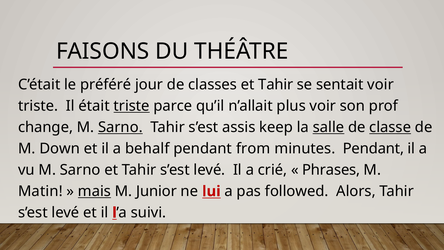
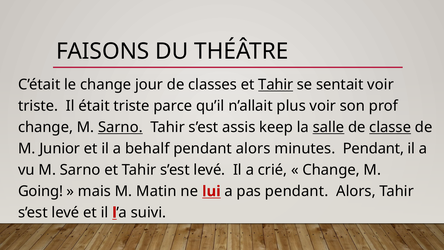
le préféré: préféré -> change
Tahir at (276, 85) underline: none -> present
triste at (132, 106) underline: present -> none
Down: Down -> Junior
from at (253, 148): from -> alors
Phrases at (331, 170): Phrases -> Change
Matin: Matin -> Going
mais underline: present -> none
Junior: Junior -> Matin
pas followed: followed -> pendant
